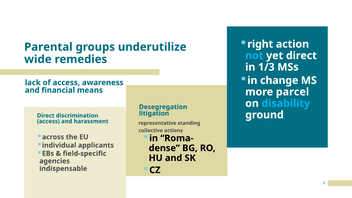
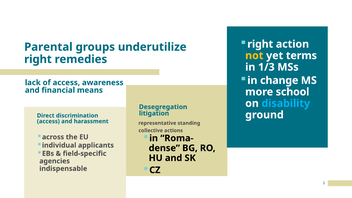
not colour: light blue -> yellow
yet direct: direct -> terms
wide at (38, 59): wide -> right
parcel: parcel -> school
